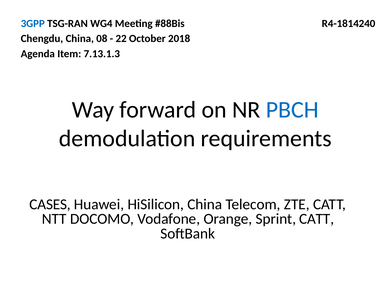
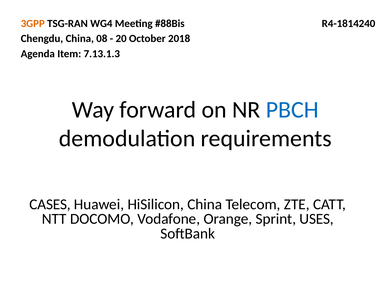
3GPP colour: blue -> orange
22: 22 -> 20
Sprint CATT: CATT -> USES
